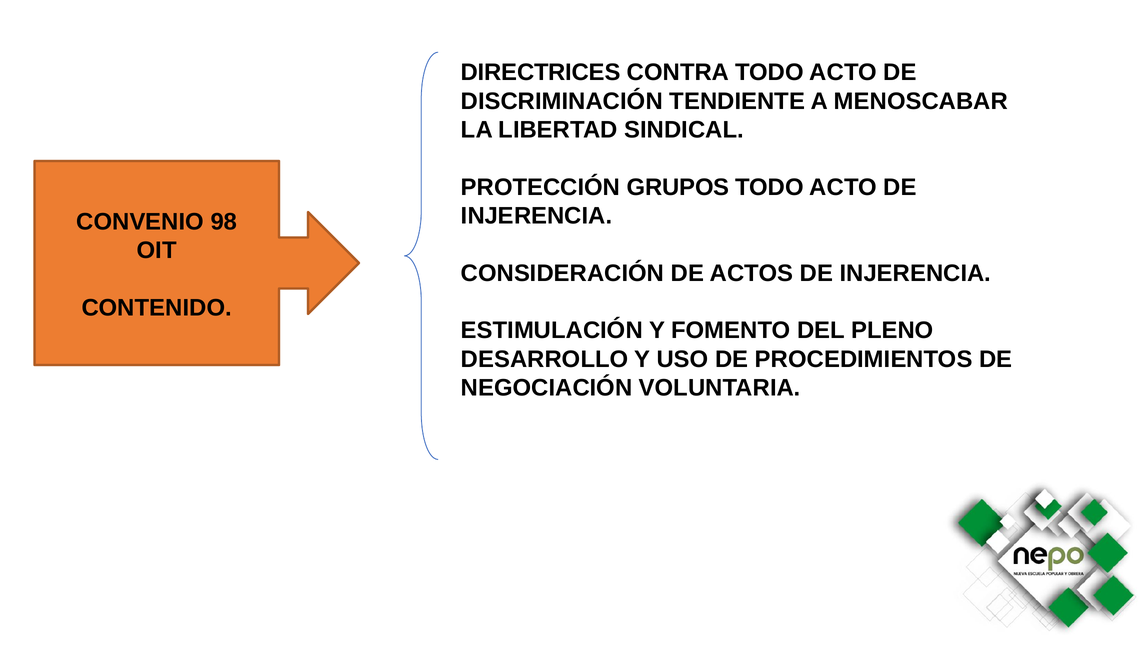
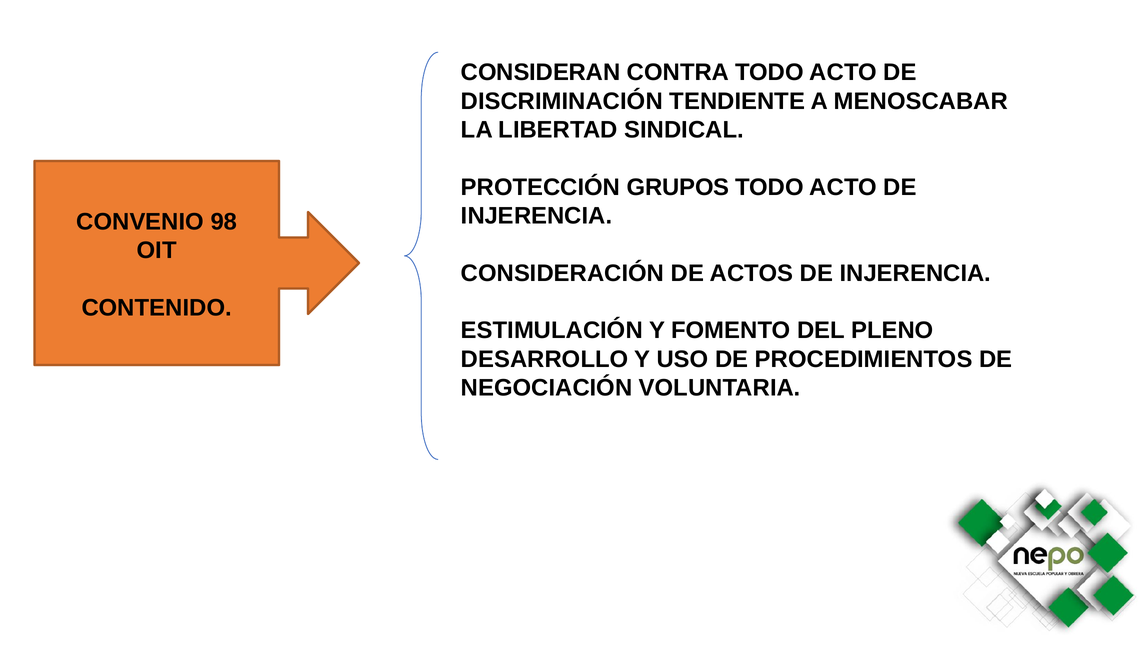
DIRECTRICES: DIRECTRICES -> CONSIDERAN
